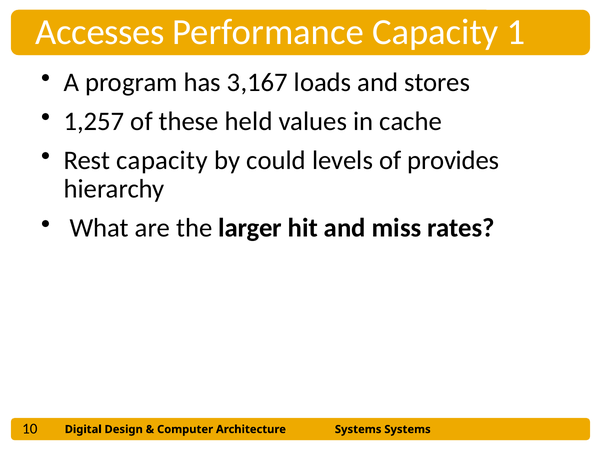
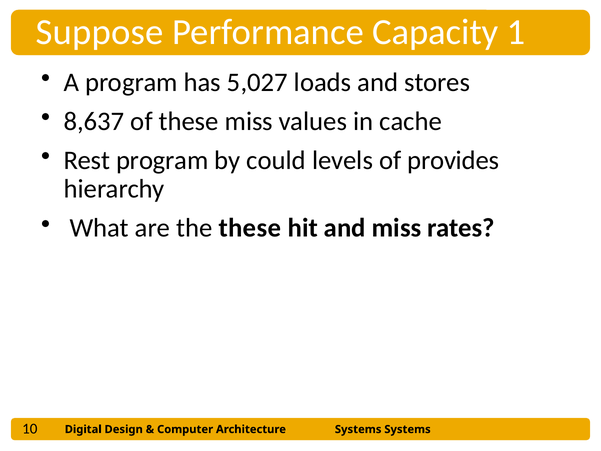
Accesses: Accesses -> Suppose
3,167: 3,167 -> 5,027
1,257: 1,257 -> 8,637
these held: held -> miss
Rest capacity: capacity -> program
the larger: larger -> these
